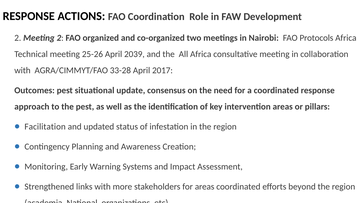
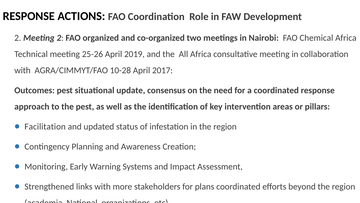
Protocols: Protocols -> Chemical
2039: 2039 -> 2019
33-28: 33-28 -> 10-28
for areas: areas -> plans
